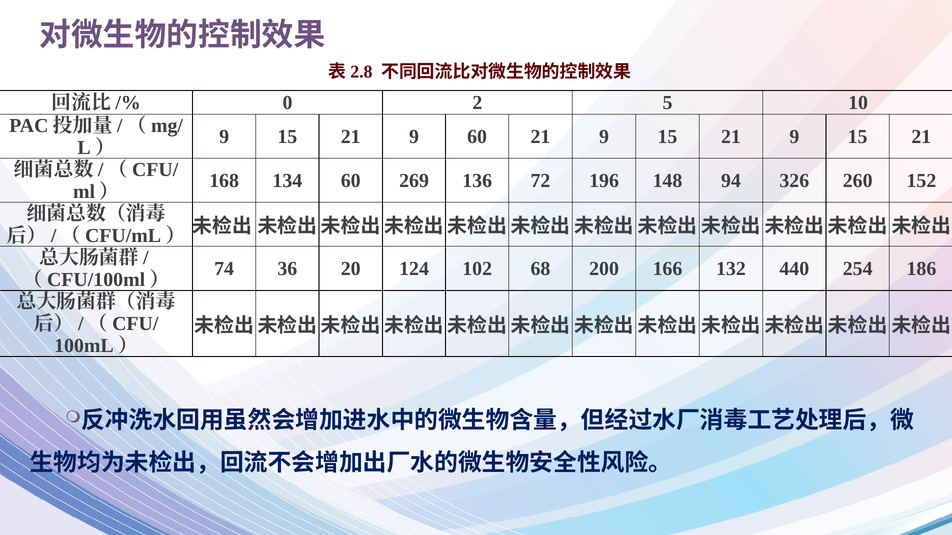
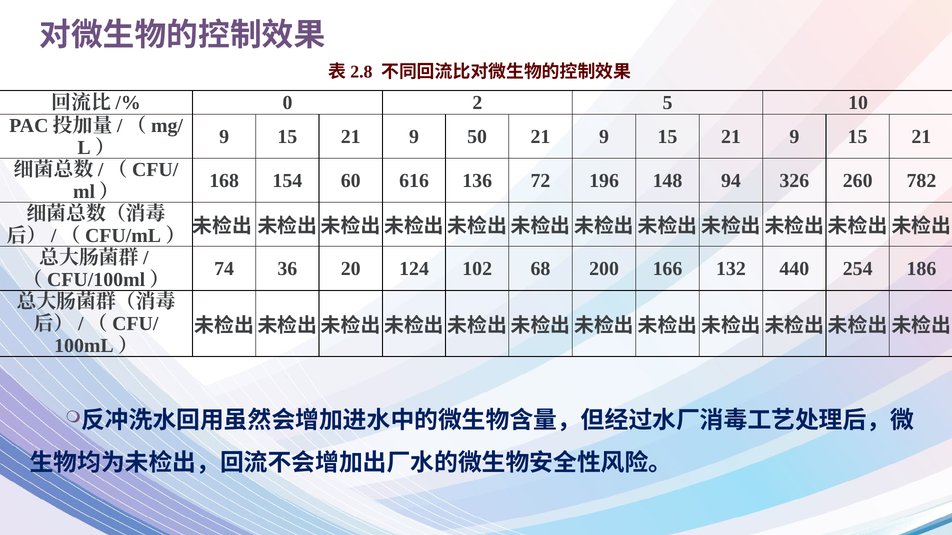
9 60: 60 -> 50
134: 134 -> 154
269: 269 -> 616
152: 152 -> 782
